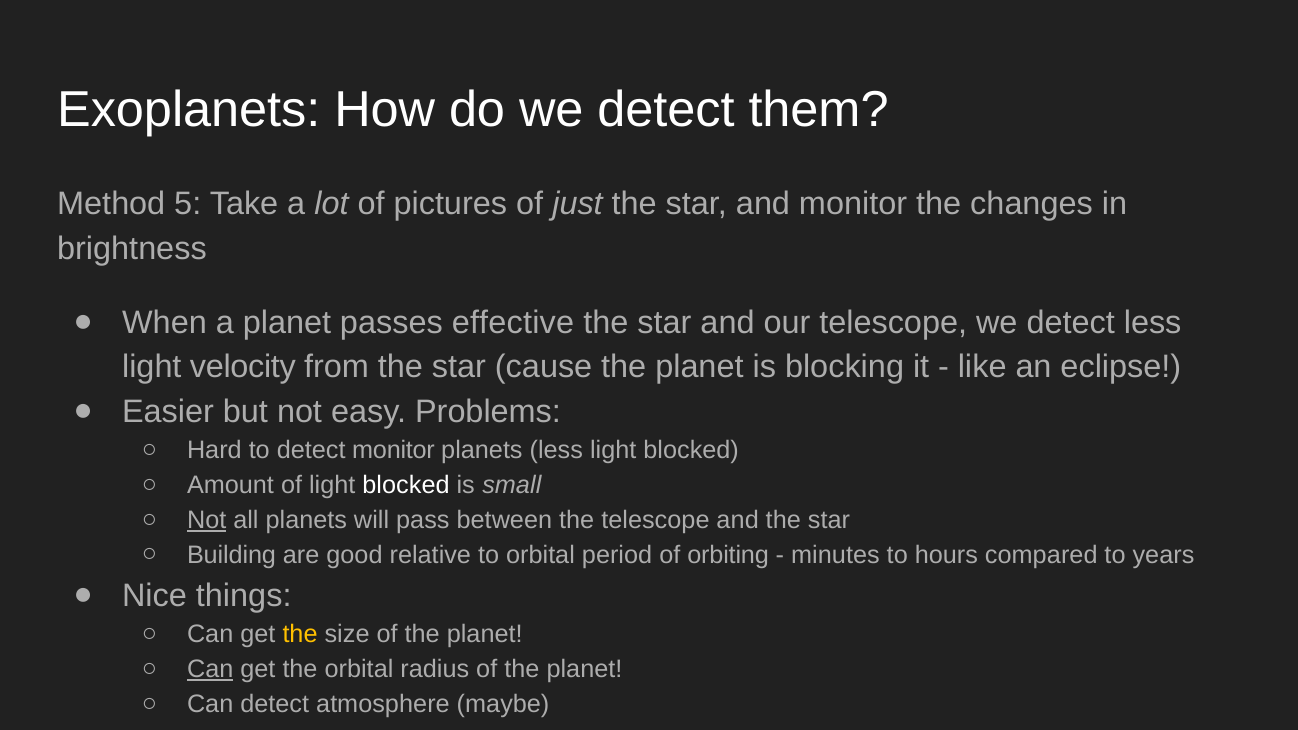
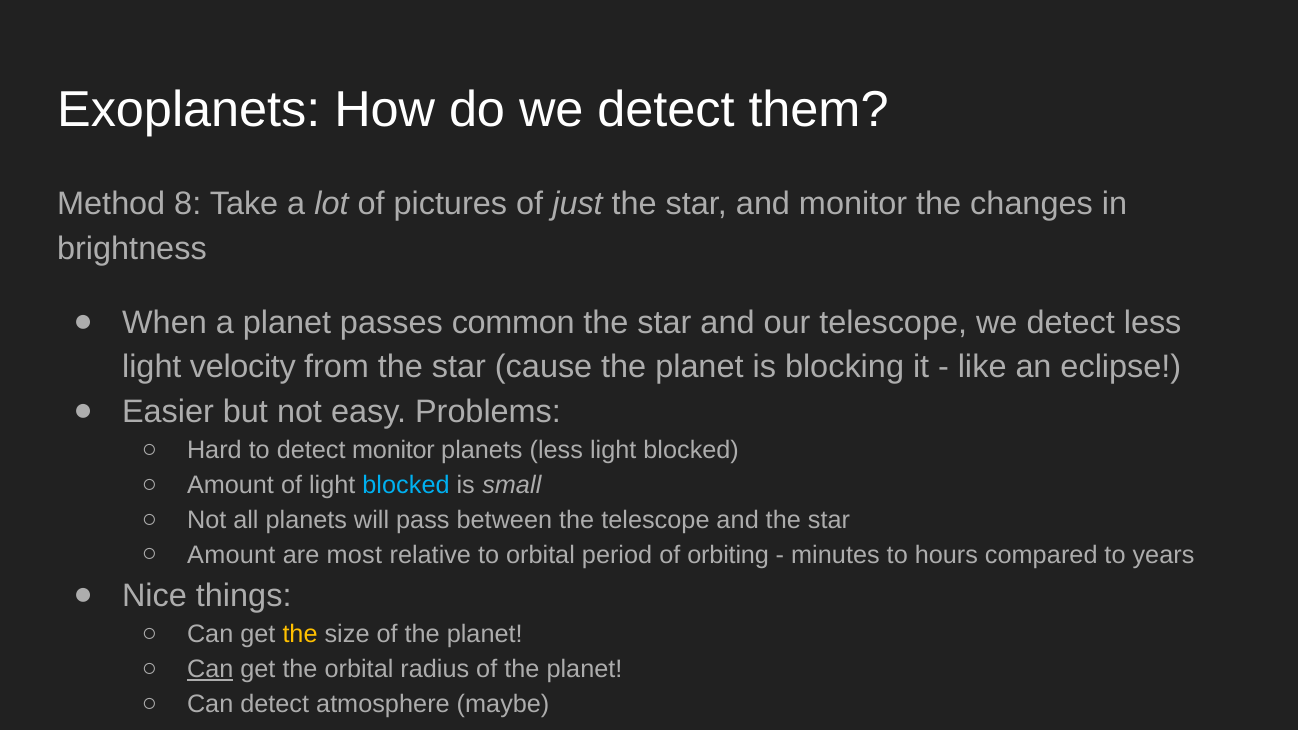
5: 5 -> 8
effective: effective -> common
blocked at (406, 485) colour: white -> light blue
Not at (207, 520) underline: present -> none
Building at (232, 555): Building -> Amount
good: good -> most
